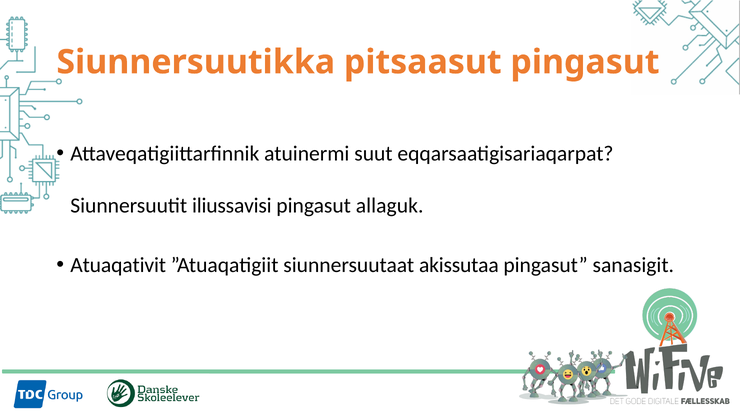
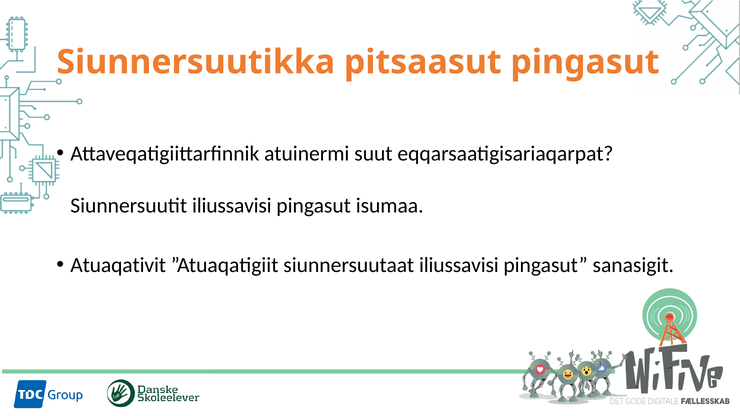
allaguk: allaguk -> isumaa
siunnersuutaat akissutaa: akissutaa -> iliussavisi
